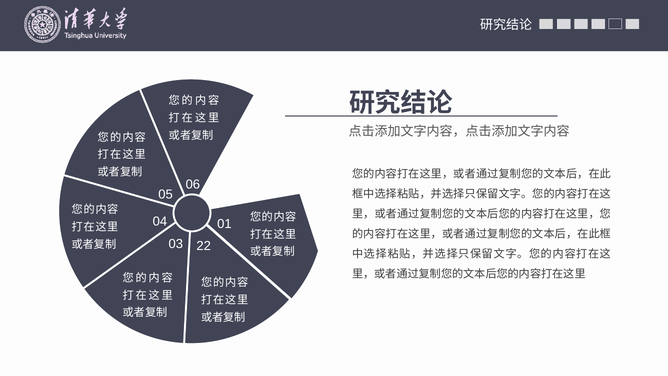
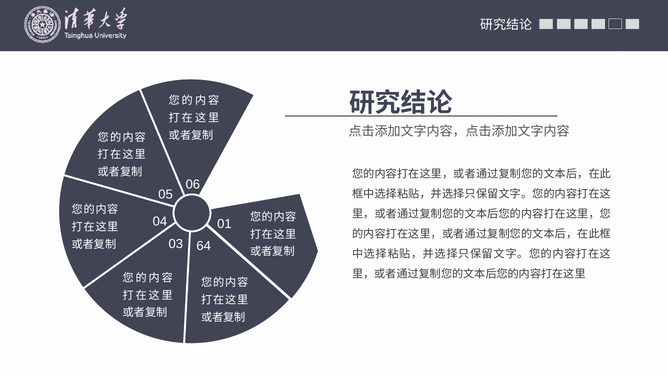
22: 22 -> 64
